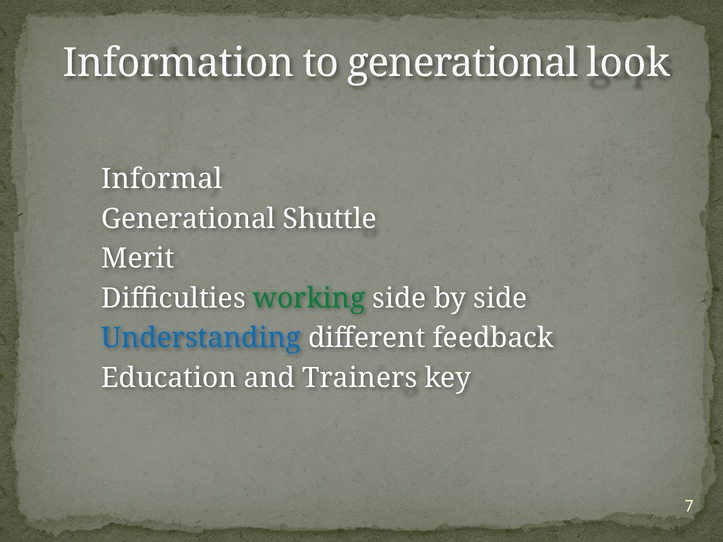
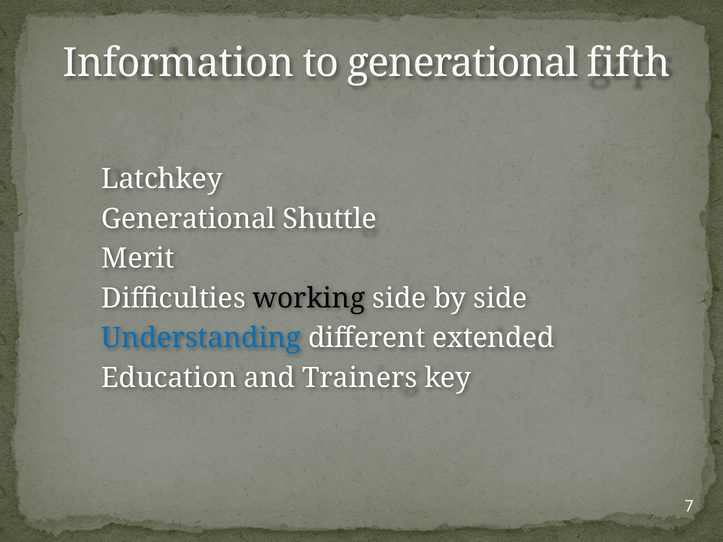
look: look -> fifth
Informal: Informal -> Latchkey
working colour: green -> black
feedback: feedback -> extended
